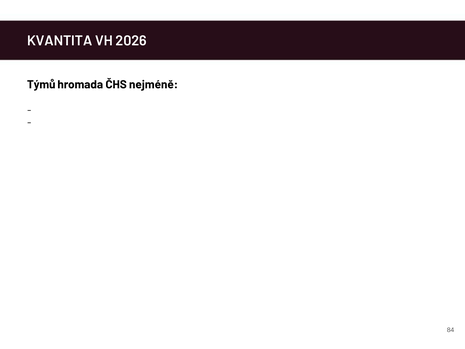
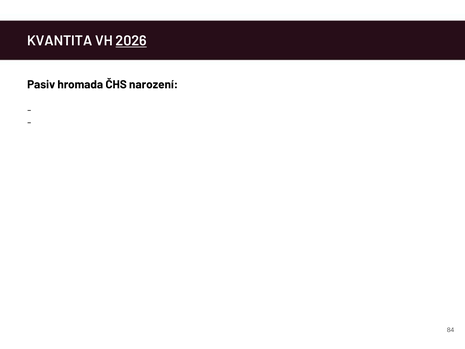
2026 underline: none -> present
Týmů: Týmů -> Pasiv
nejméně: nejméně -> narození
